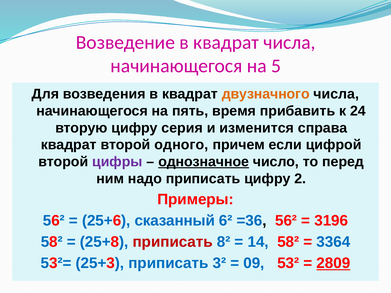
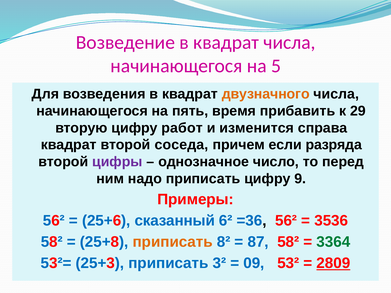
24: 24 -> 29
серия: серия -> работ
одного: одного -> соседа
цифрой: цифрой -> разряда
однозначное underline: present -> none
2: 2 -> 9
3196: 3196 -> 3536
приписать at (173, 242) colour: red -> orange
14: 14 -> 87
3364 colour: blue -> green
